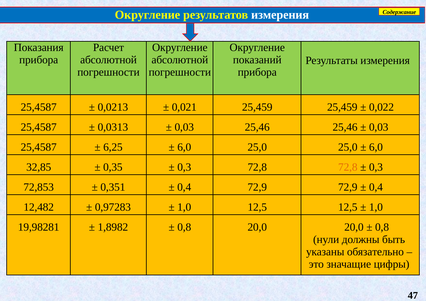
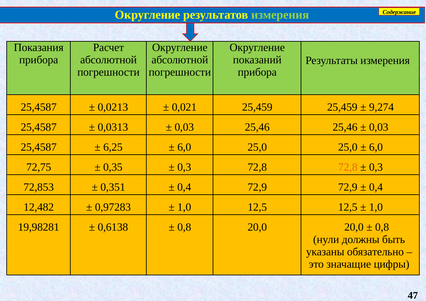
измерения at (280, 15) colour: white -> light green
0,022: 0,022 -> 9,274
32,85: 32,85 -> 72,75
1,8982: 1,8982 -> 0,6138
